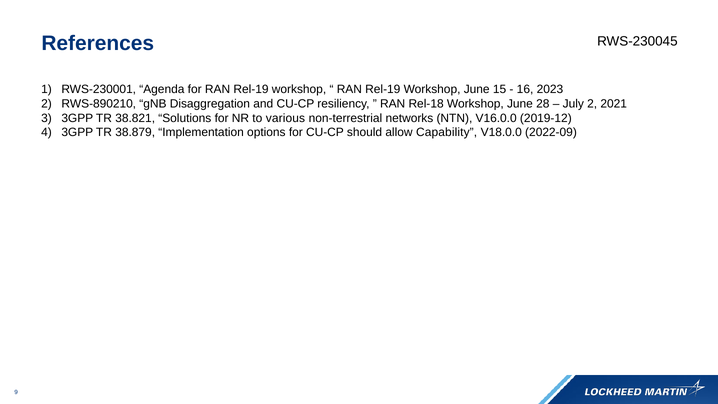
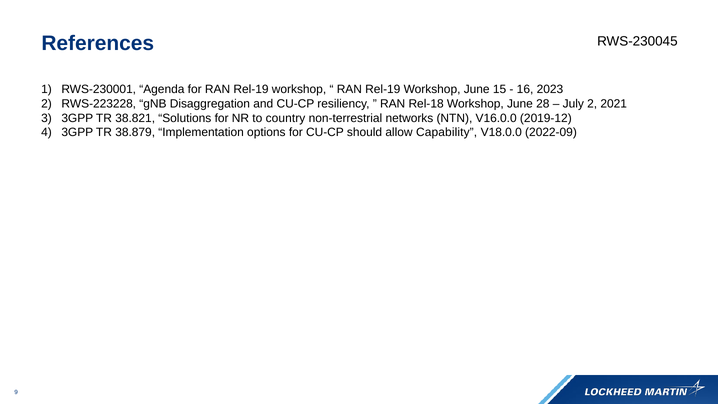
RWS-890210: RWS-890210 -> RWS-223228
various: various -> country
